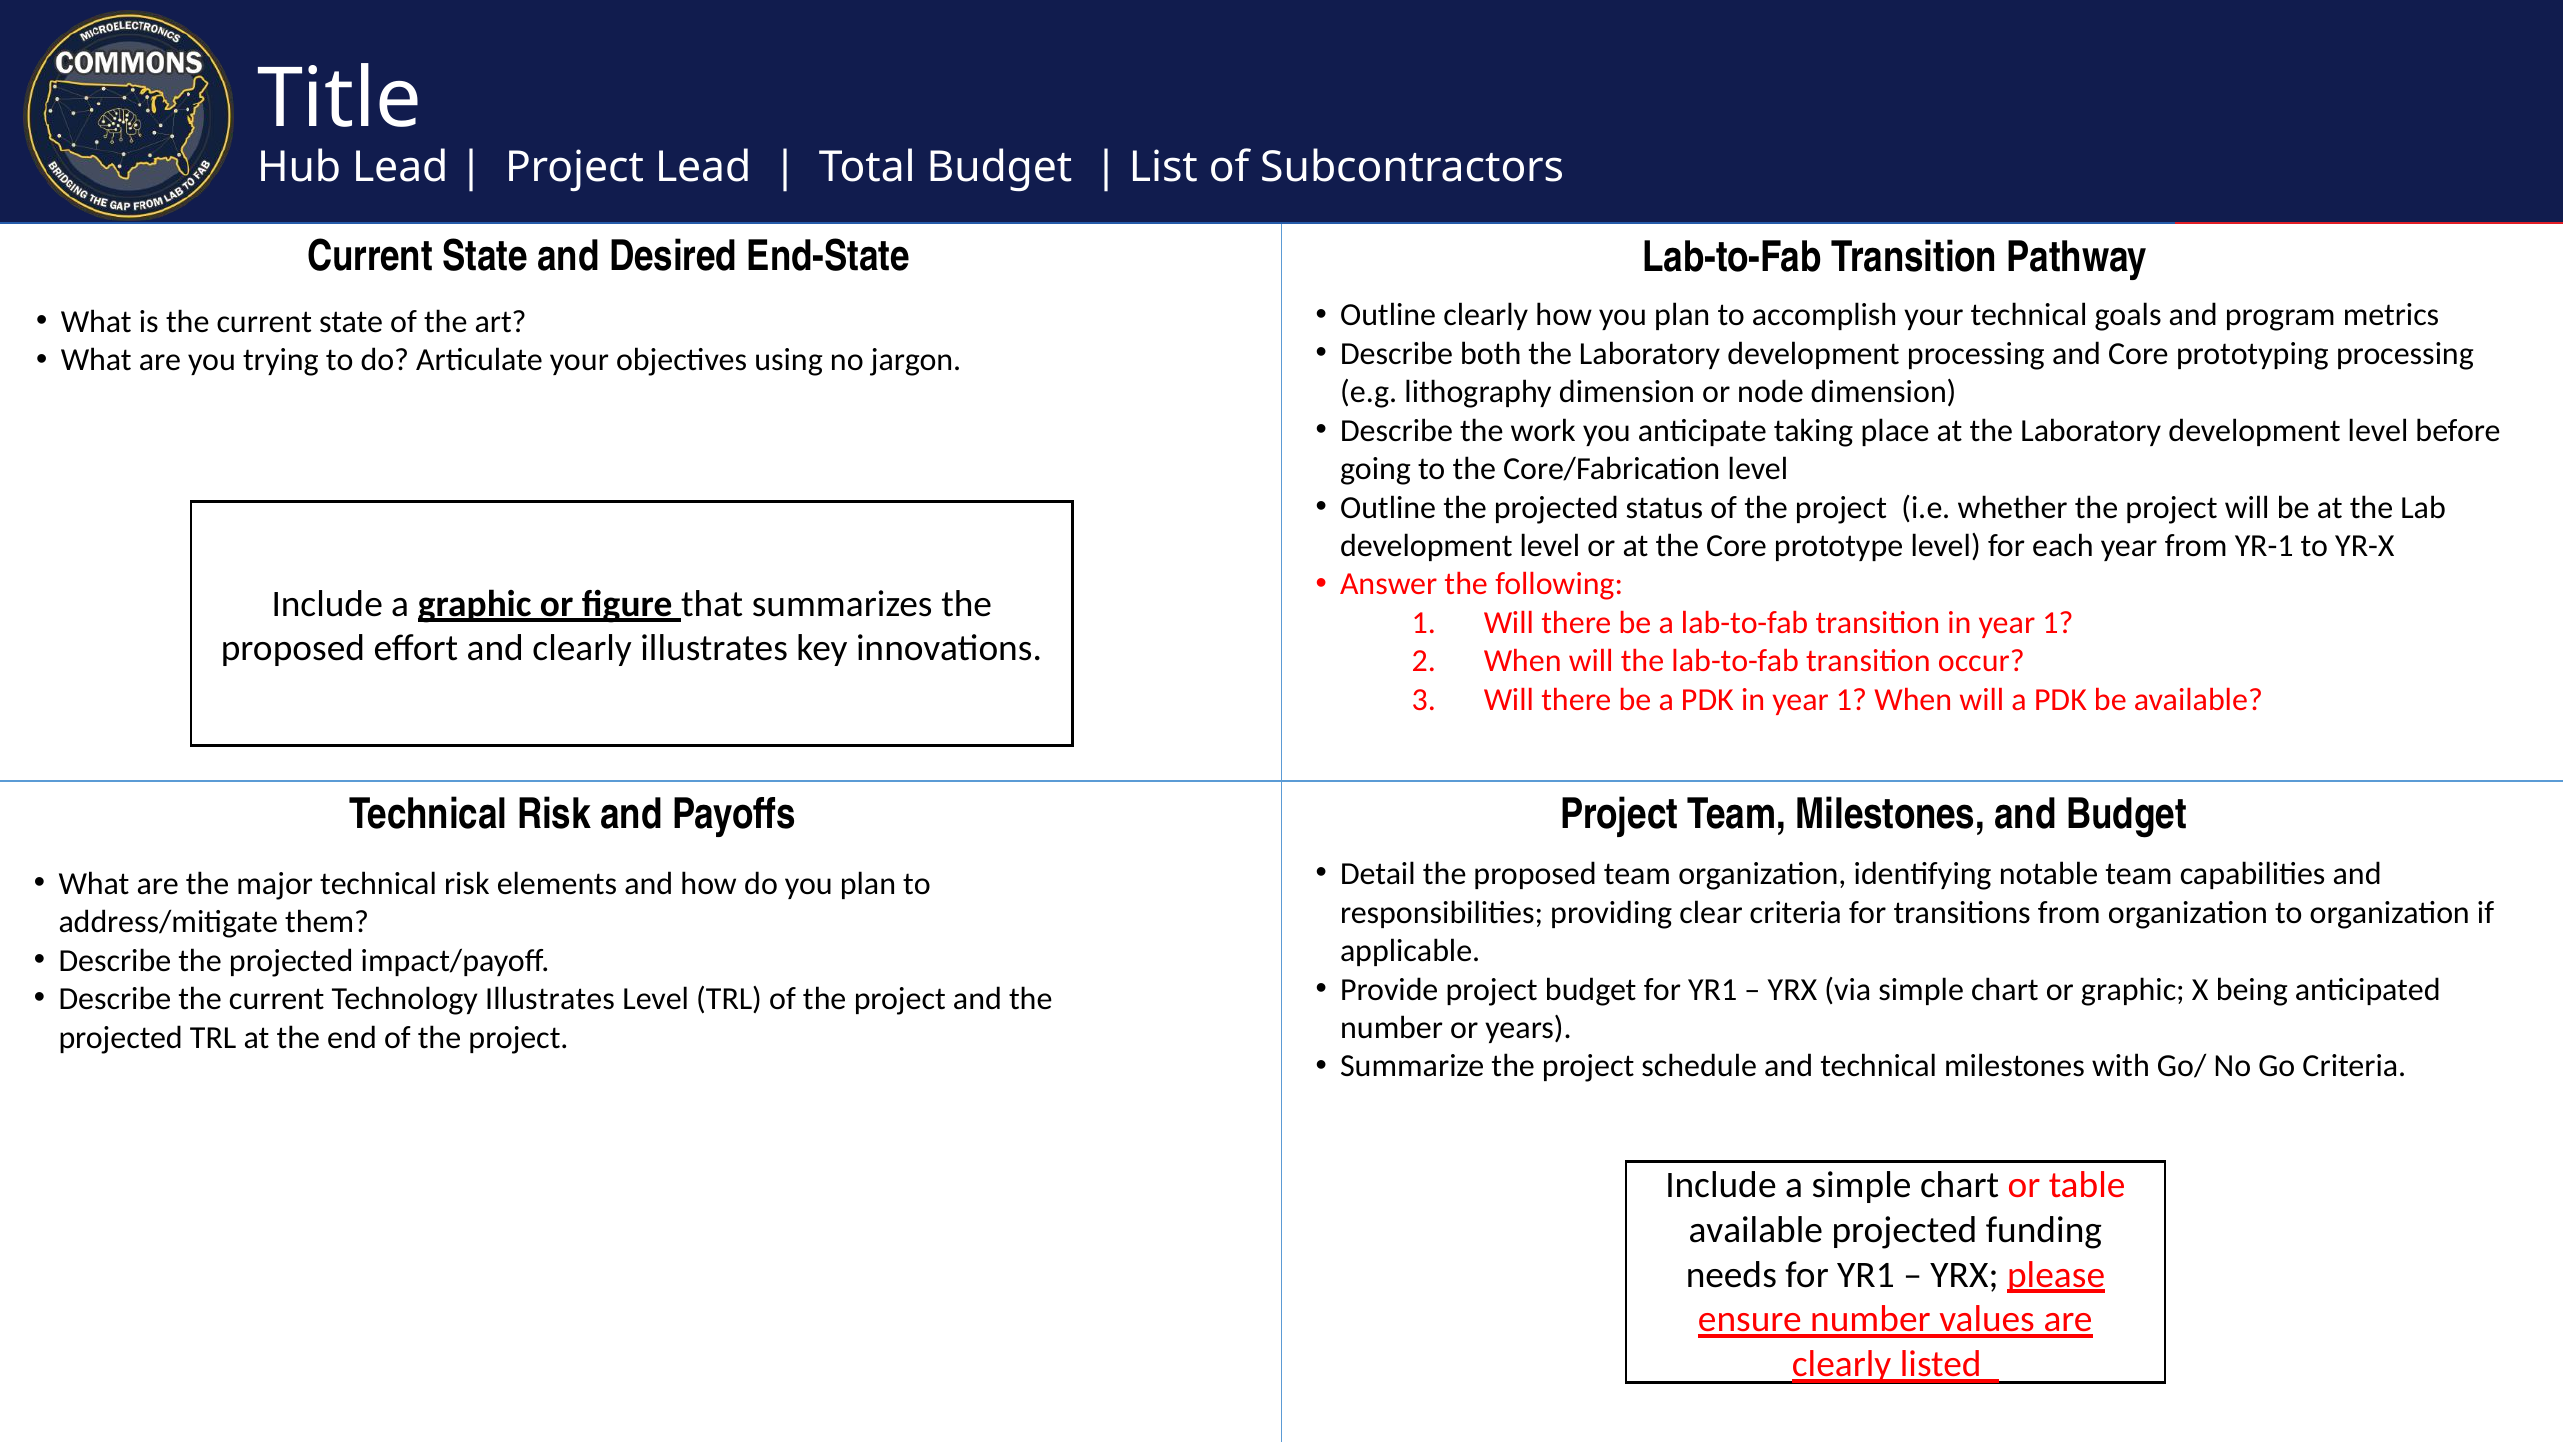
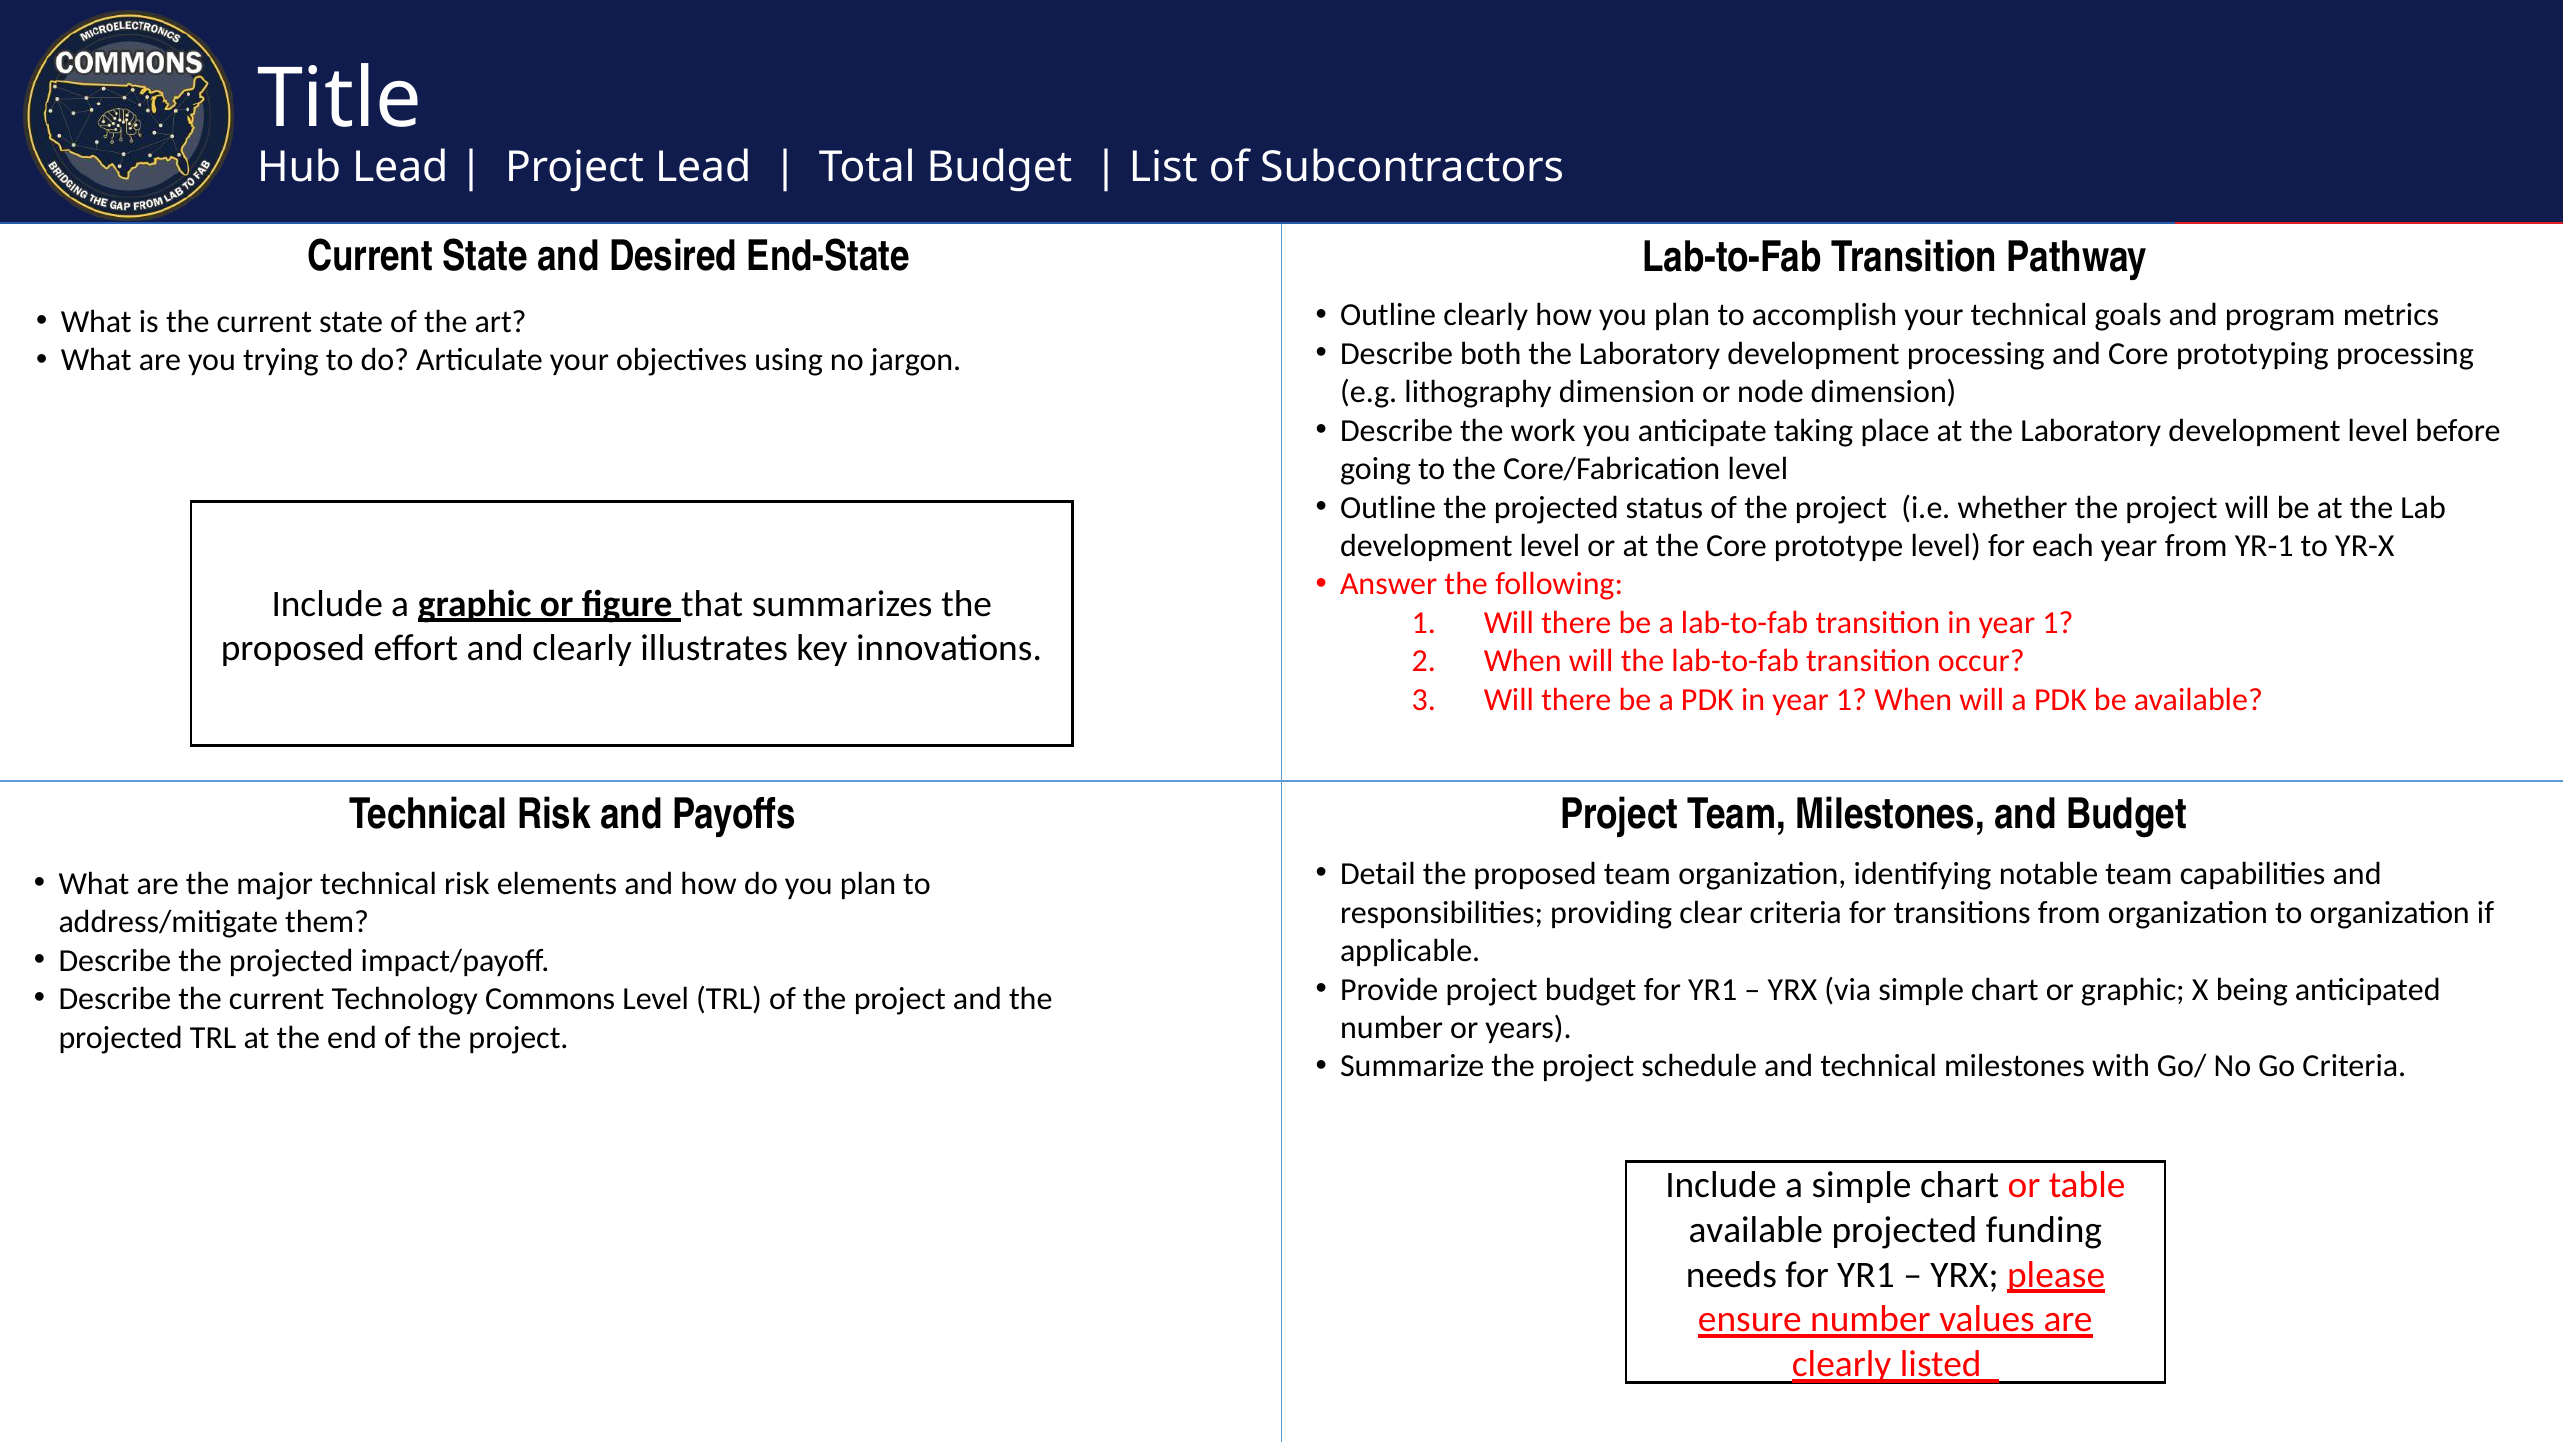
Technology Illustrates: Illustrates -> Commons
